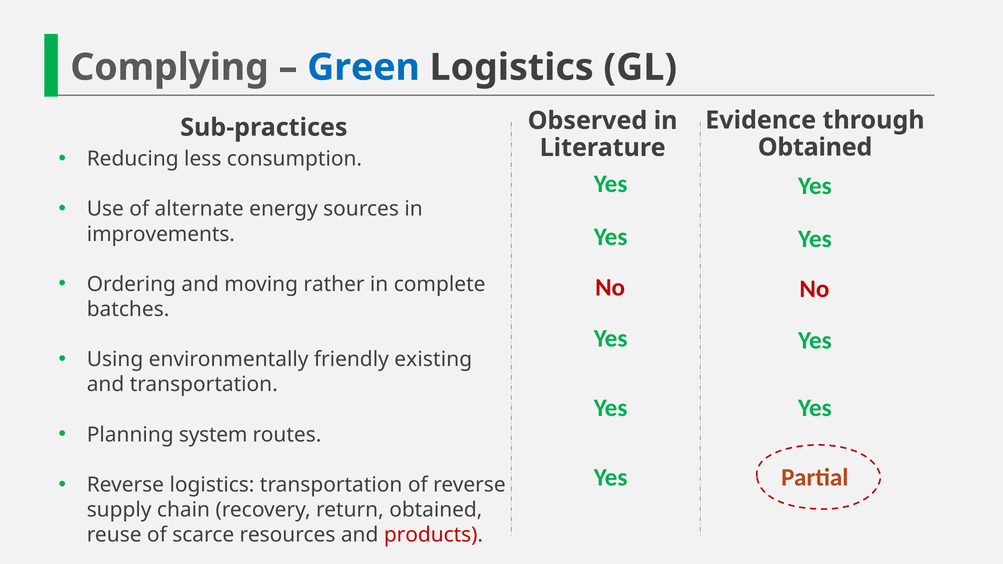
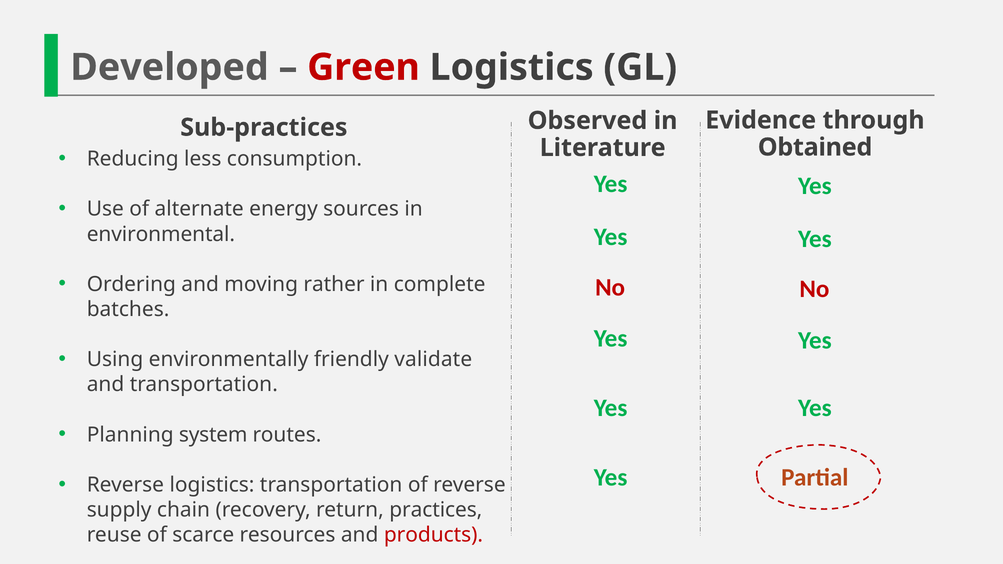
Complying: Complying -> Developed
Green colour: blue -> red
improvements: improvements -> environmental
existing: existing -> validate
return obtained: obtained -> practices
